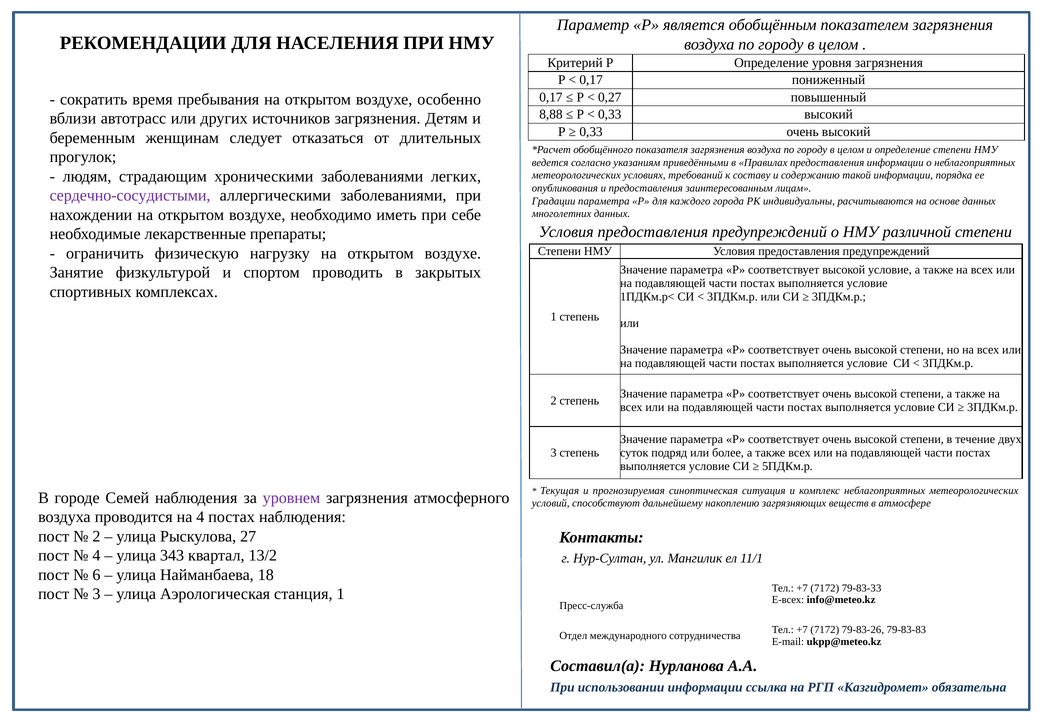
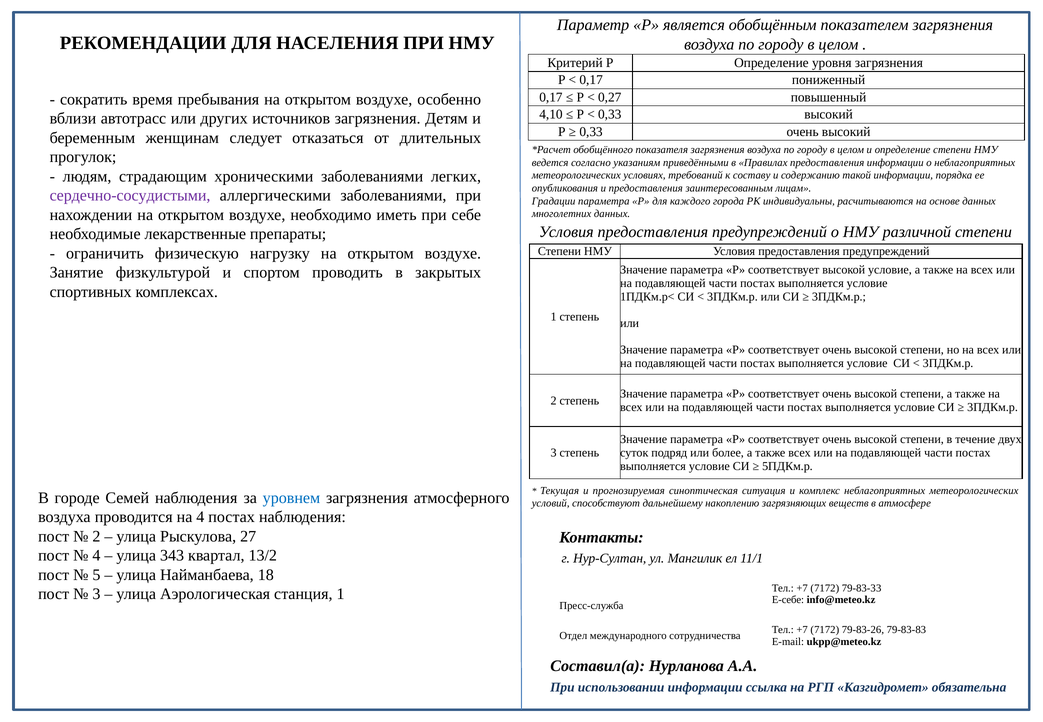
8,88: 8,88 -> 4,10
уровнем colour: purple -> blue
6: 6 -> 5
E-всех: E-всех -> E-себе
